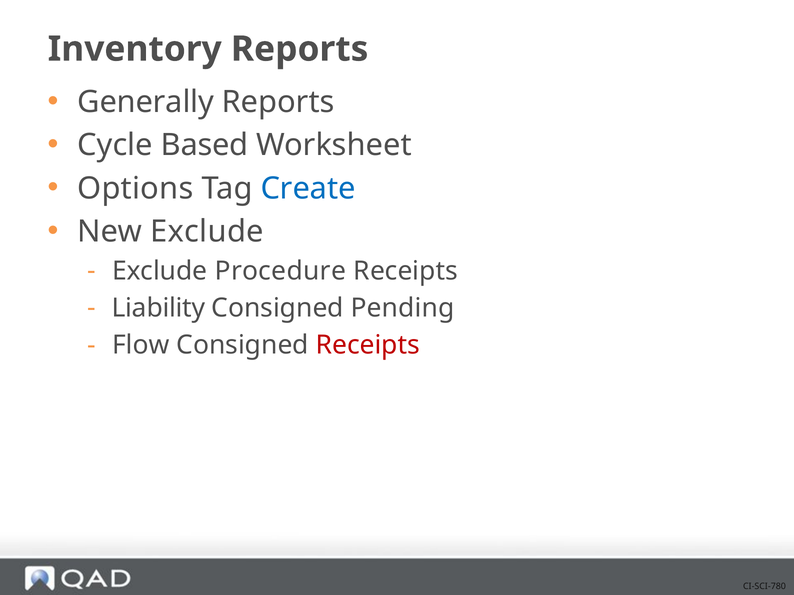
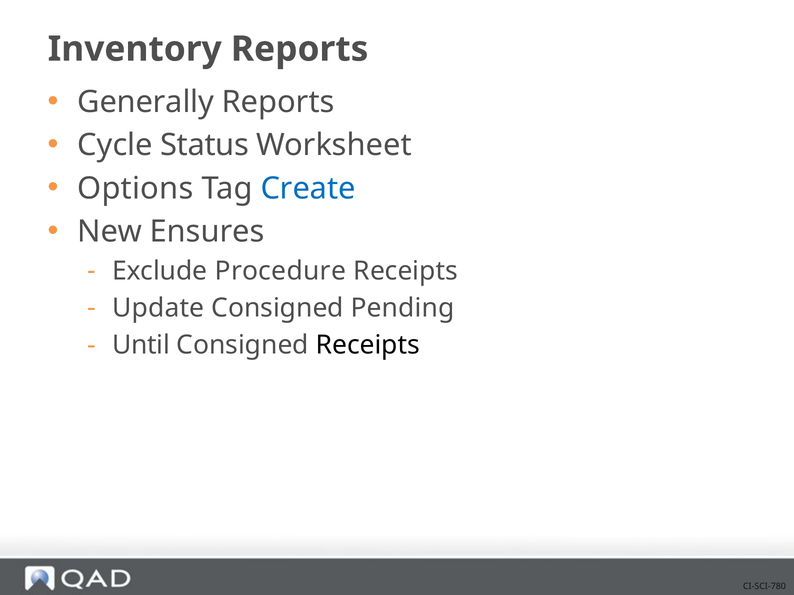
Based: Based -> Status
New Exclude: Exclude -> Ensures
Liability: Liability -> Update
Flow: Flow -> Until
Receipts at (368, 345) colour: red -> black
